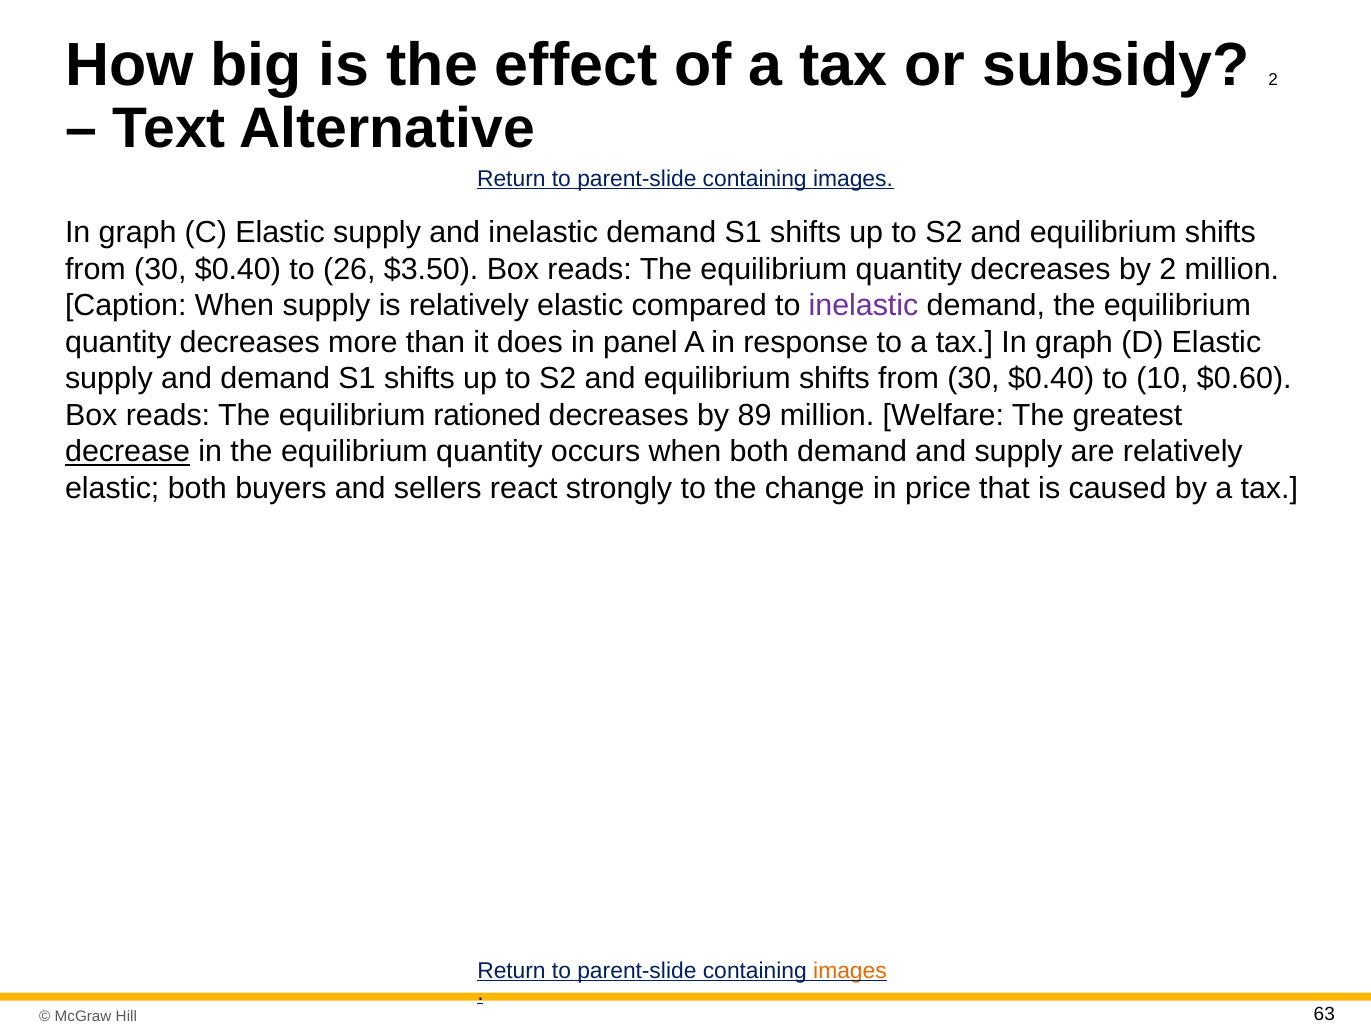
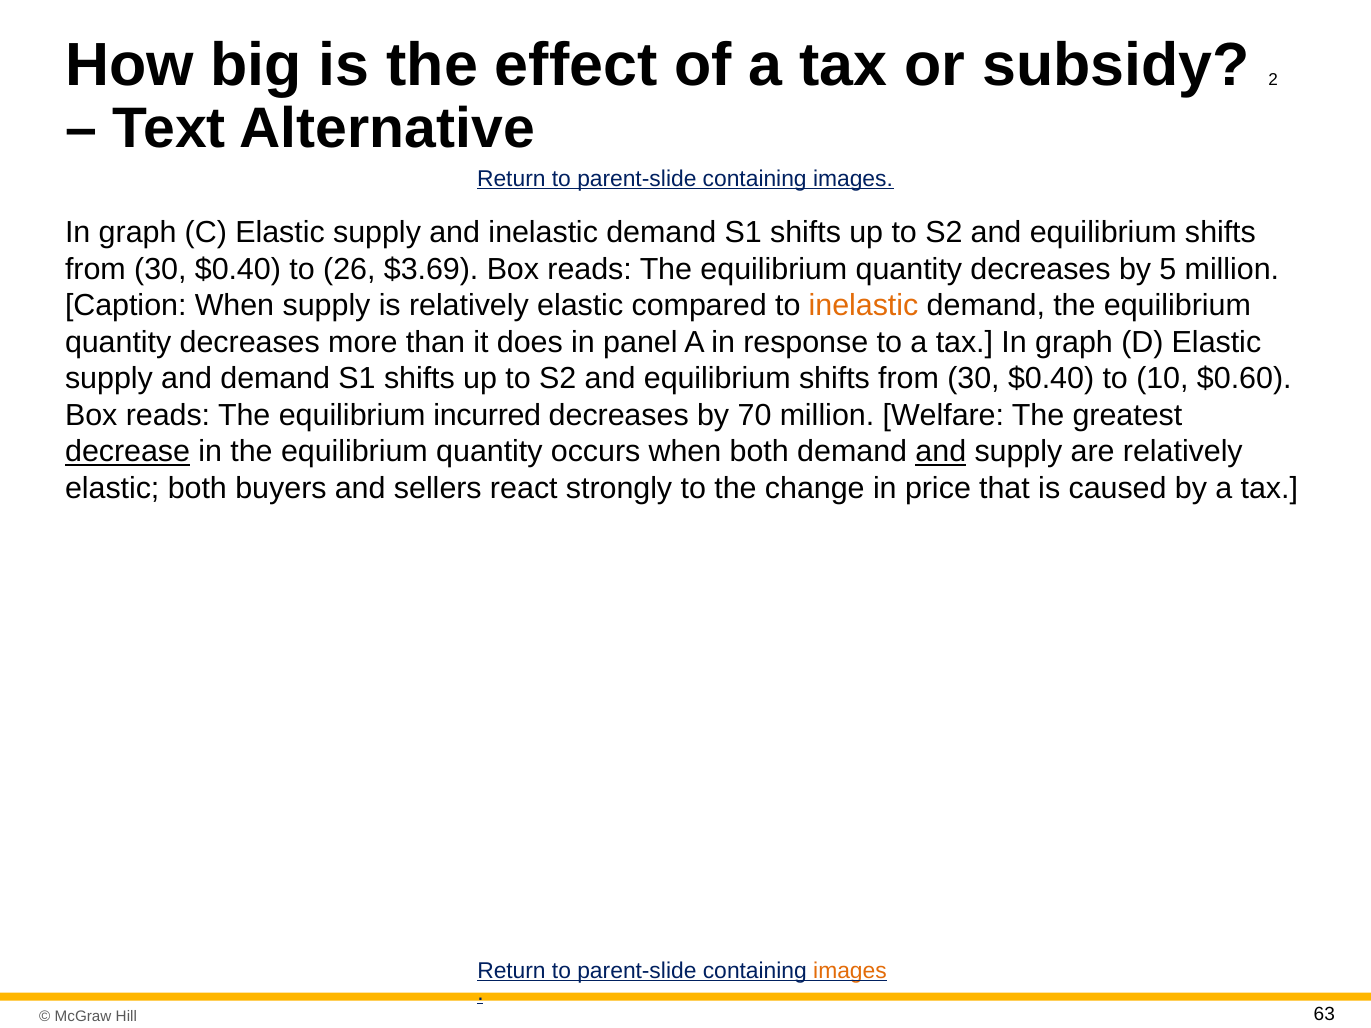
$3.50: $3.50 -> $3.69
by 2: 2 -> 5
inelastic at (863, 306) colour: purple -> orange
rationed: rationed -> incurred
89: 89 -> 70
and at (941, 452) underline: none -> present
